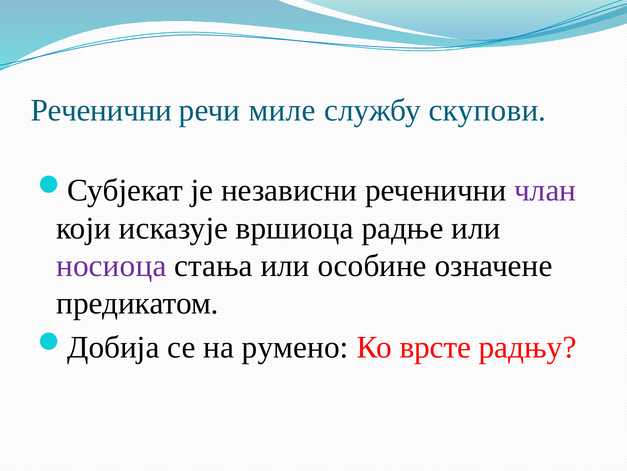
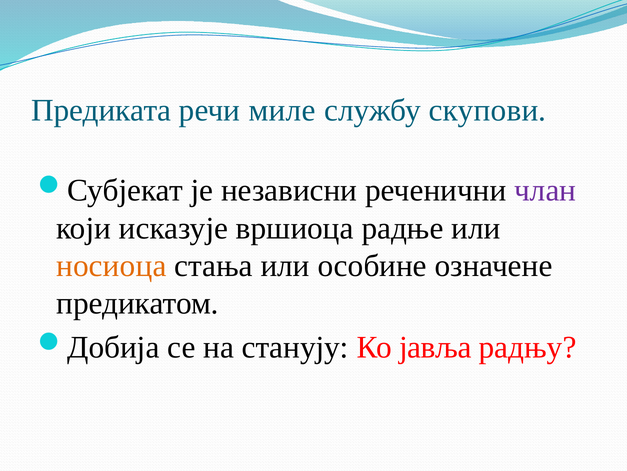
Реченични at (101, 110): Реченични -> Предиката
носиоца colour: purple -> orange
румено: румено -> станују
врсте: врсте -> јавља
